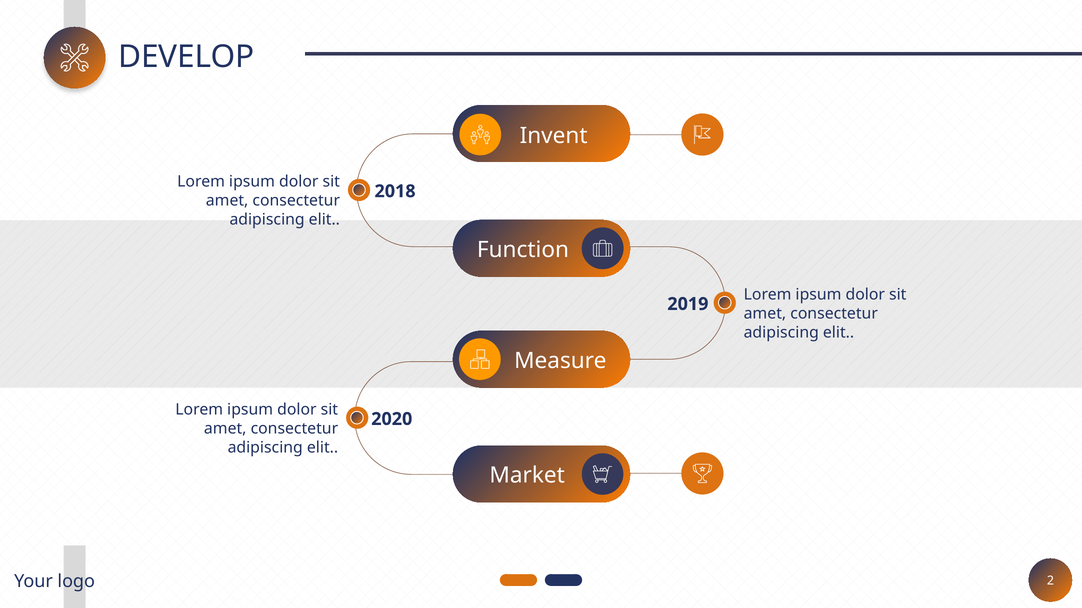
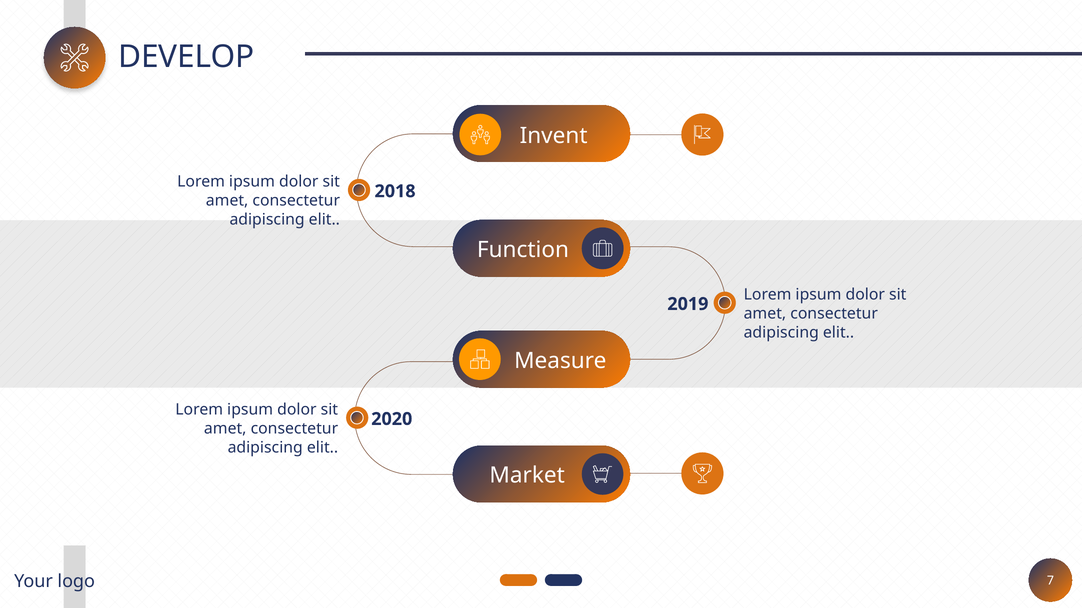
2: 2 -> 7
